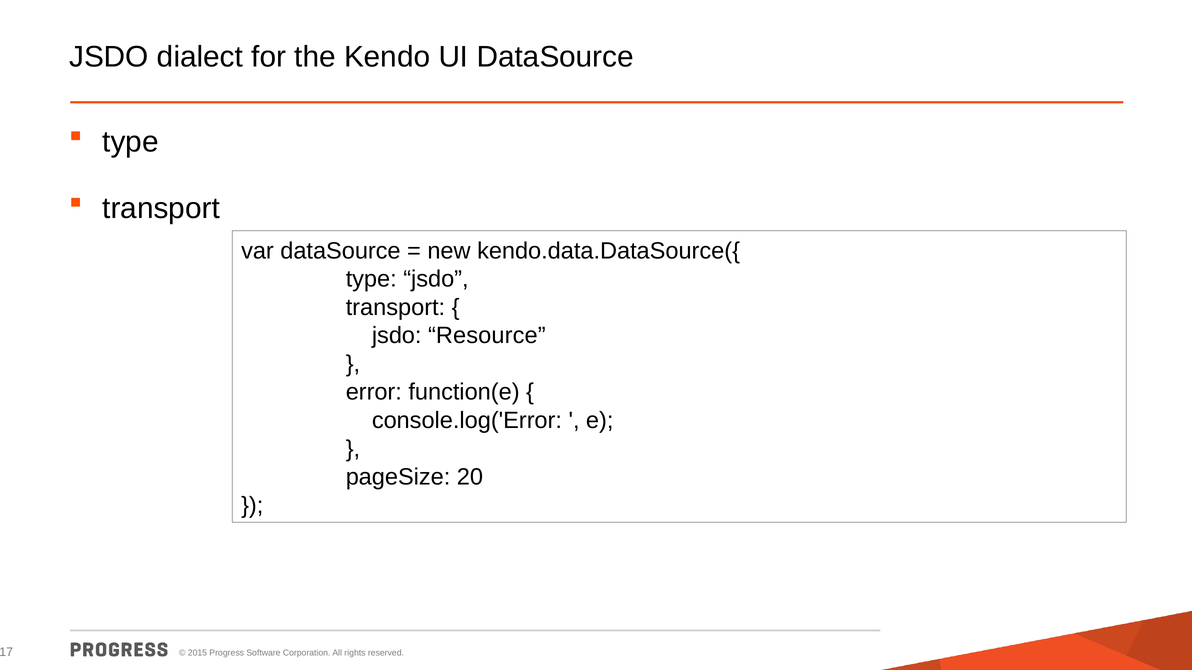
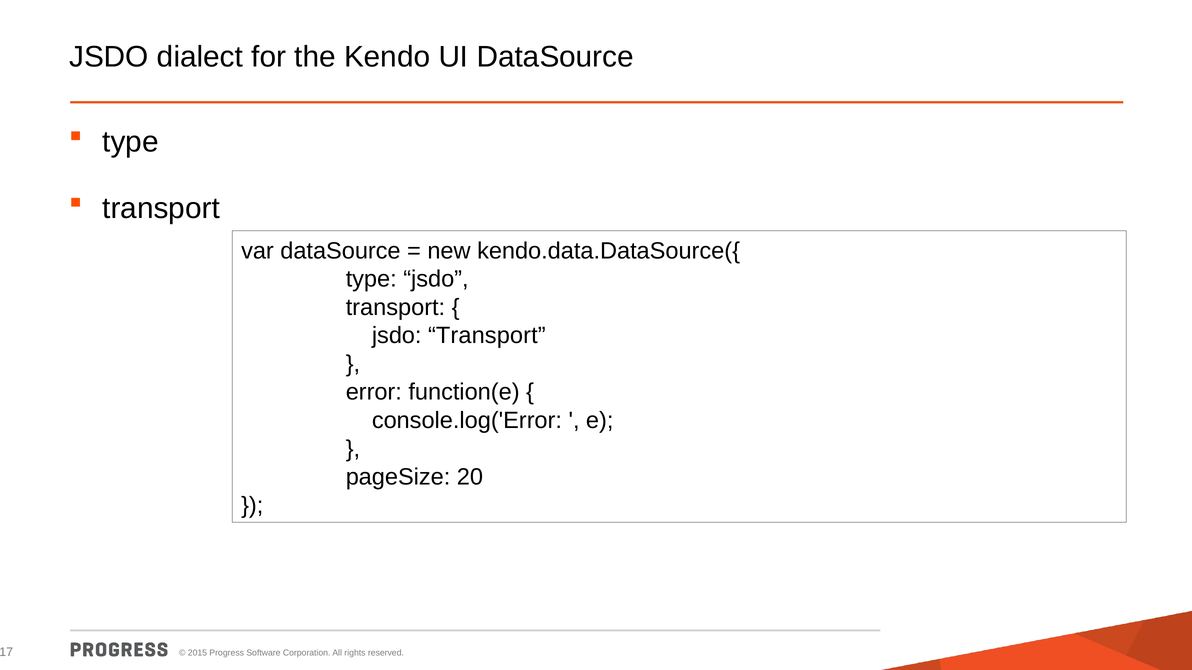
Resource at (487, 336): Resource -> Transport
